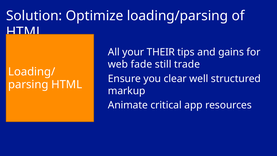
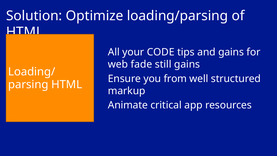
THEIR: THEIR -> CODE
still trade: trade -> gains
clear: clear -> from
